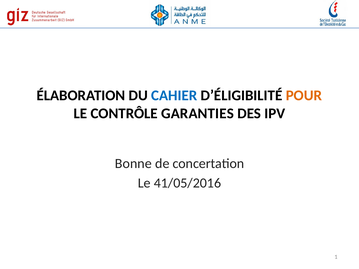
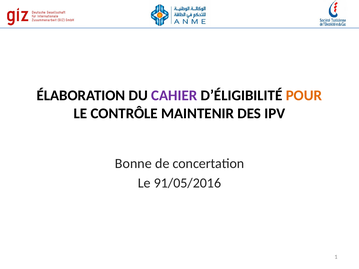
CAHIER colour: blue -> purple
GARANTIES: GARANTIES -> MAINTENIR
41/05/2016: 41/05/2016 -> 91/05/2016
